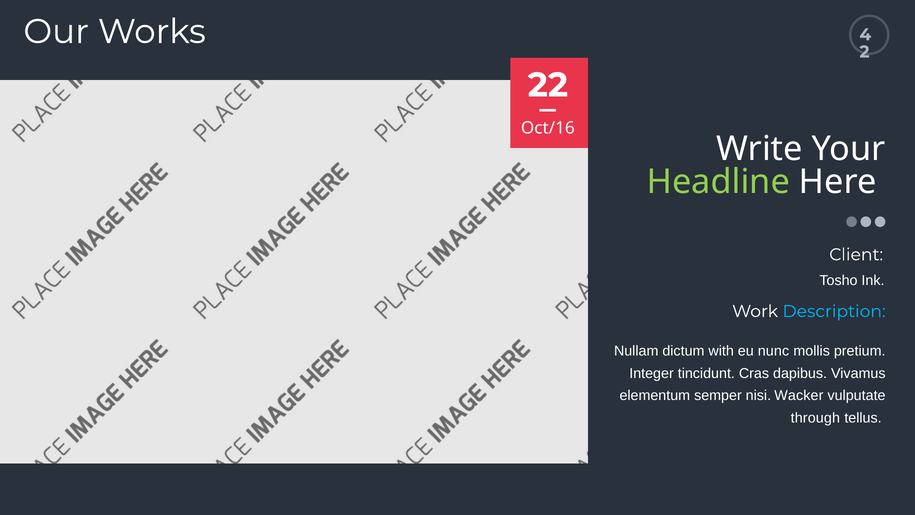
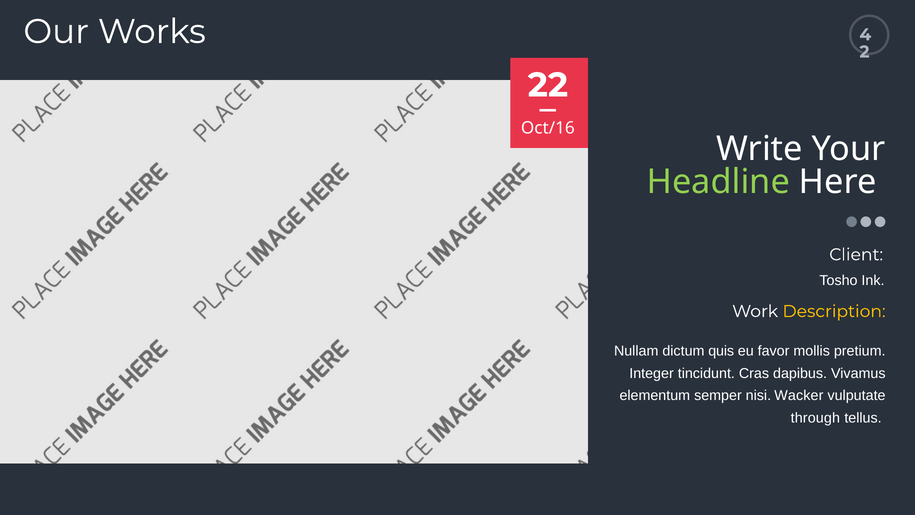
Description colour: light blue -> yellow
with: with -> quis
nunc: nunc -> favor
